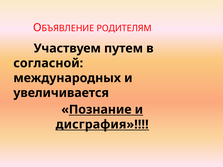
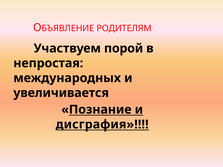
путем: путем -> порой
согласной: согласной -> непростая
